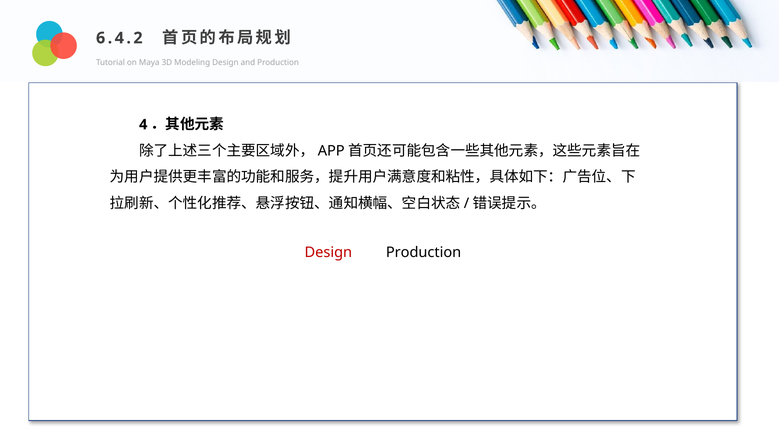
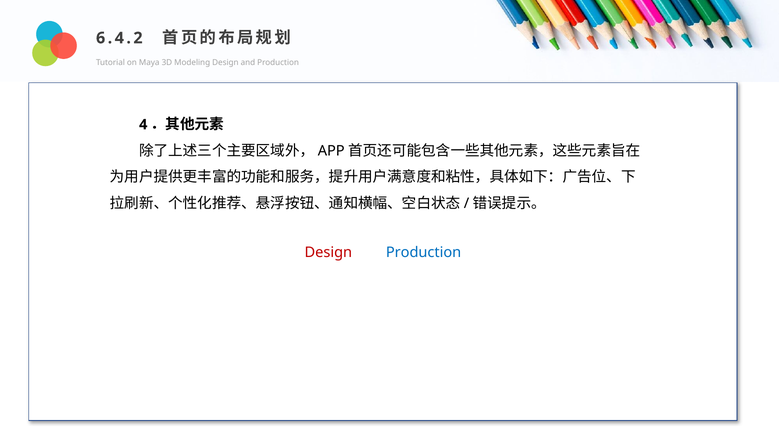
Production at (424, 253) colour: black -> blue
